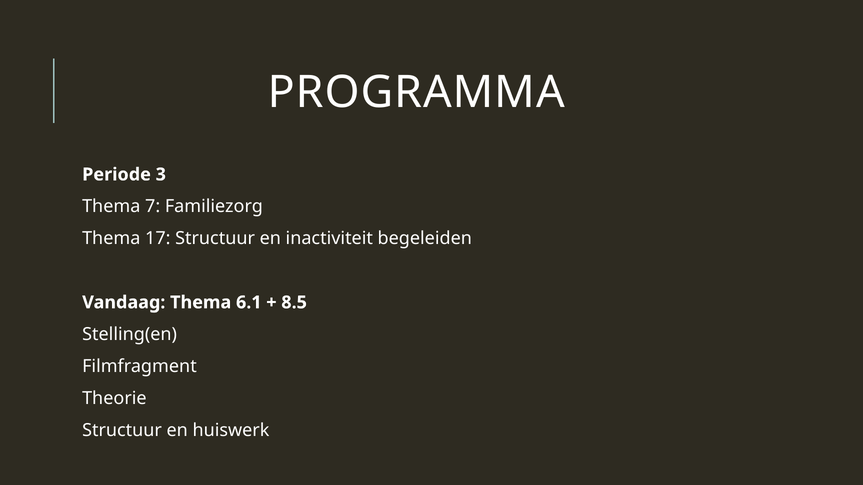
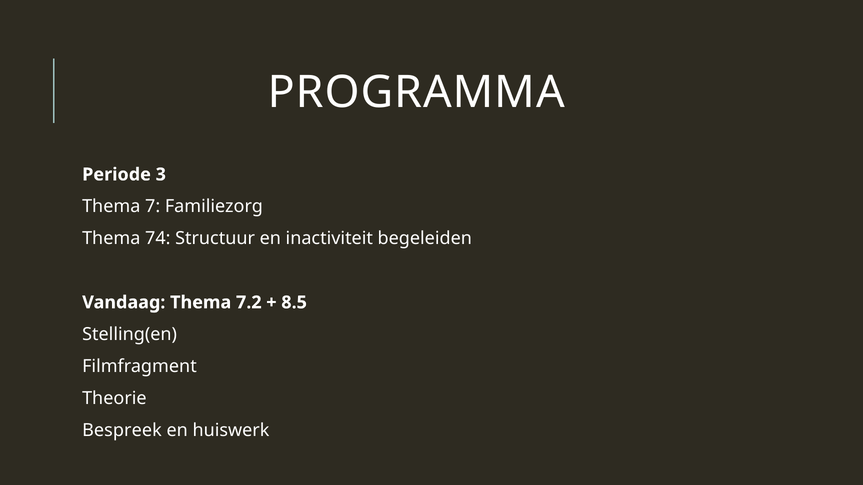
17: 17 -> 74
6.1: 6.1 -> 7.2
Structuur at (122, 431): Structuur -> Bespreek
